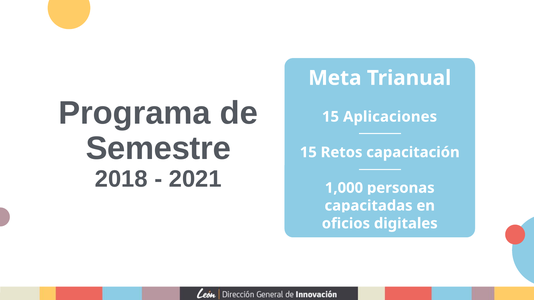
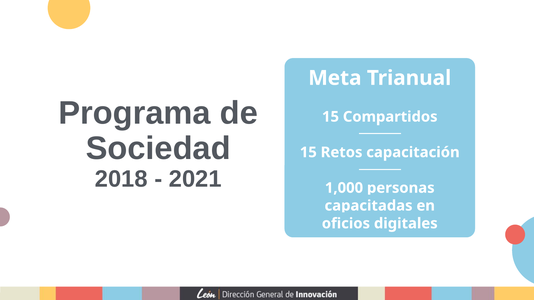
Aplicaciones: Aplicaciones -> Compartidos
Semestre: Semestre -> Sociedad
